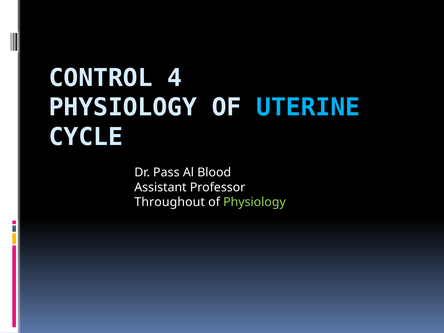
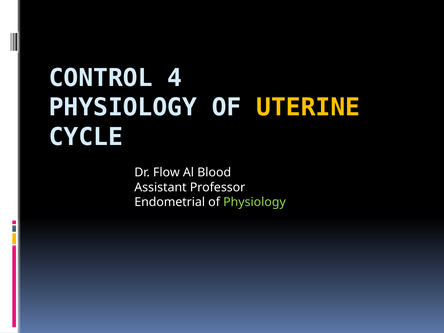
UTERINE colour: light blue -> yellow
Pass: Pass -> Flow
Throughout: Throughout -> Endometrial
